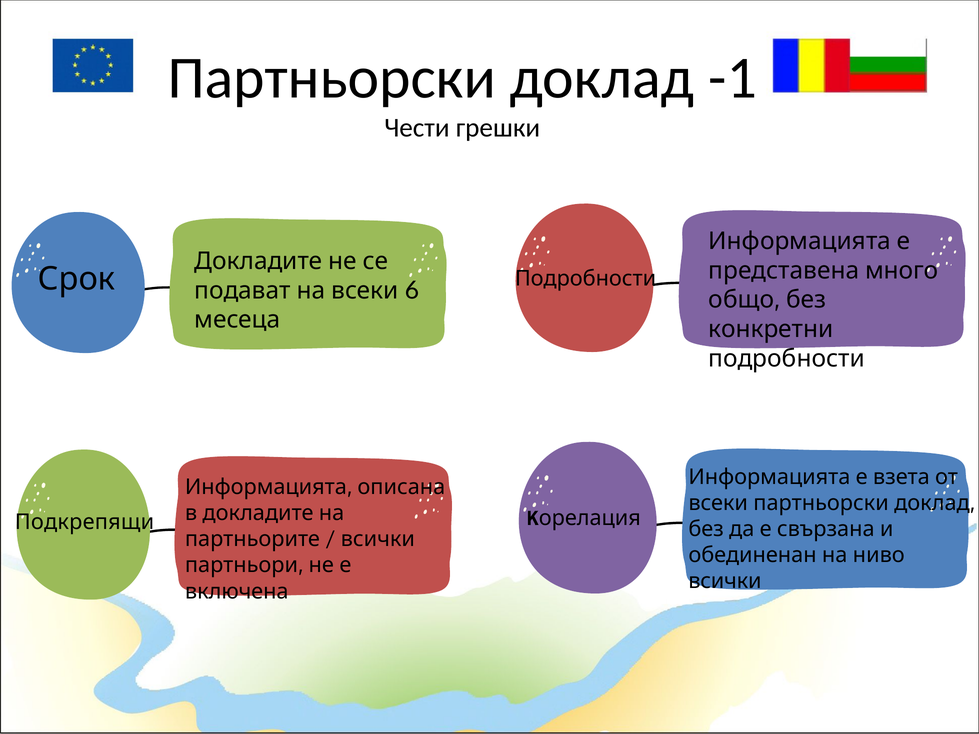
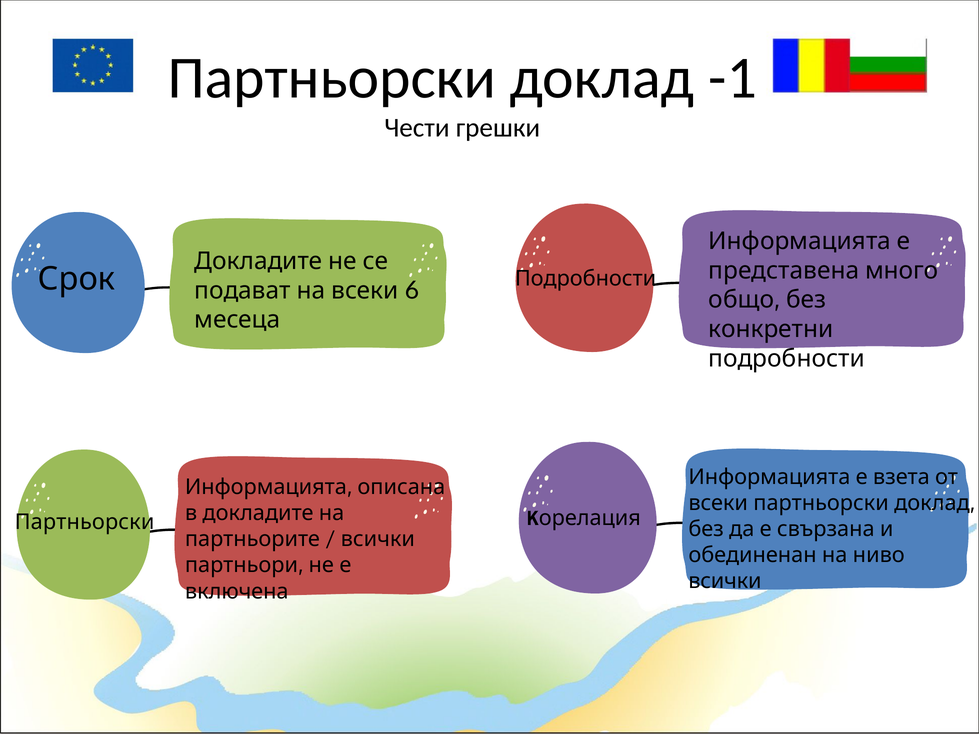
Подкрепящи at (84, 522): Подкрепящи -> Партньорски
